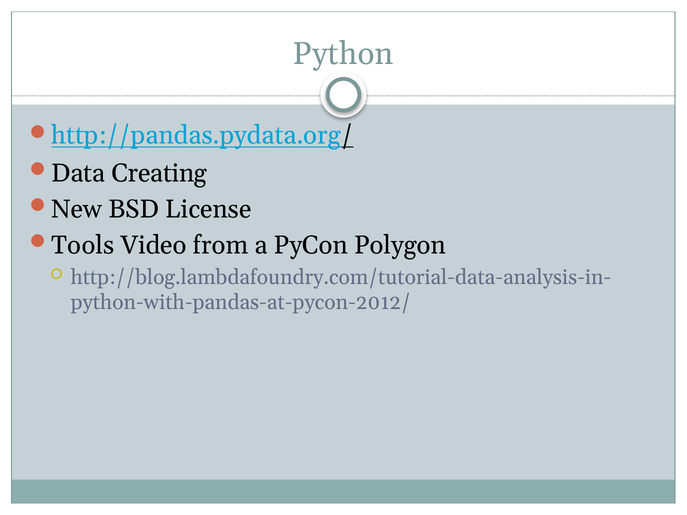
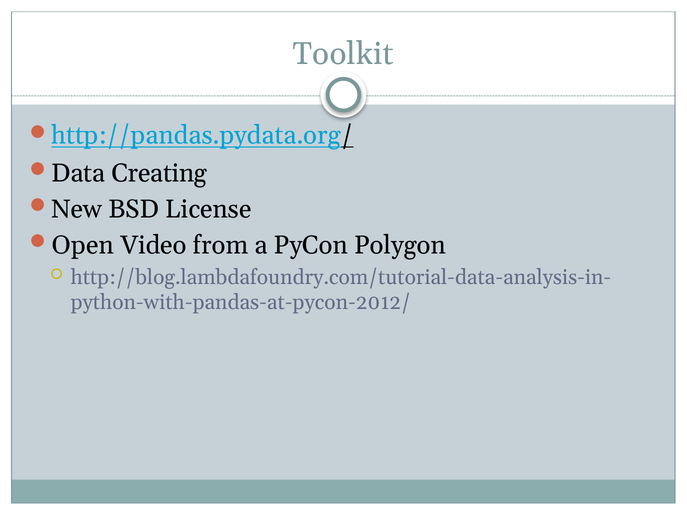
Python: Python -> Toolkit
Tools: Tools -> Open
